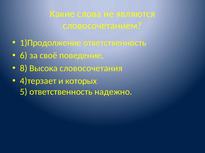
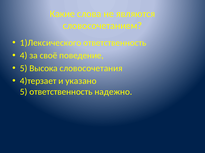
1)Продолжение: 1)Продолжение -> 1)Лексического
6: 6 -> 4
8 at (24, 69): 8 -> 5
которых: которых -> указано
